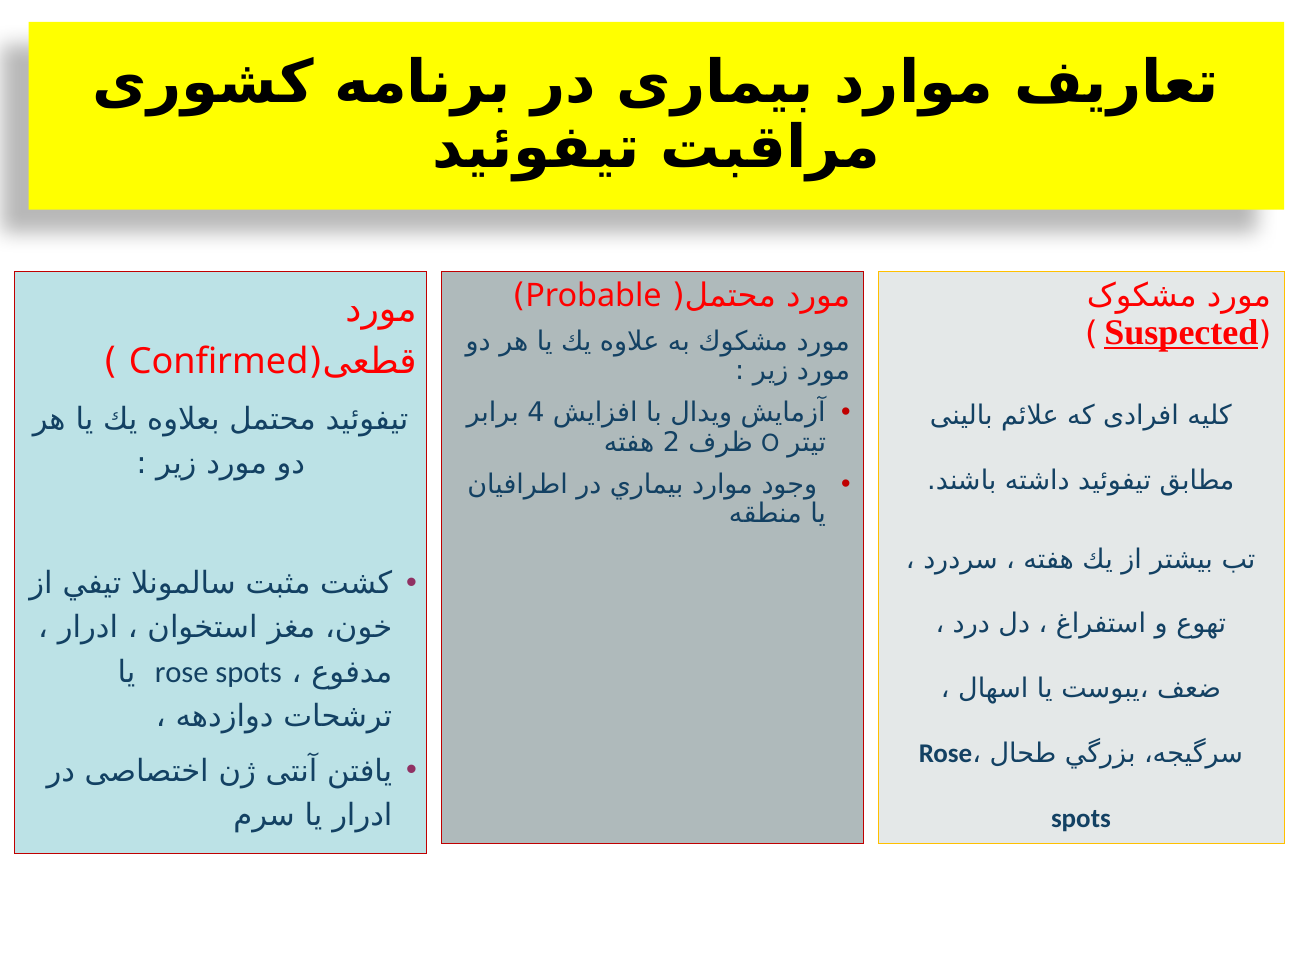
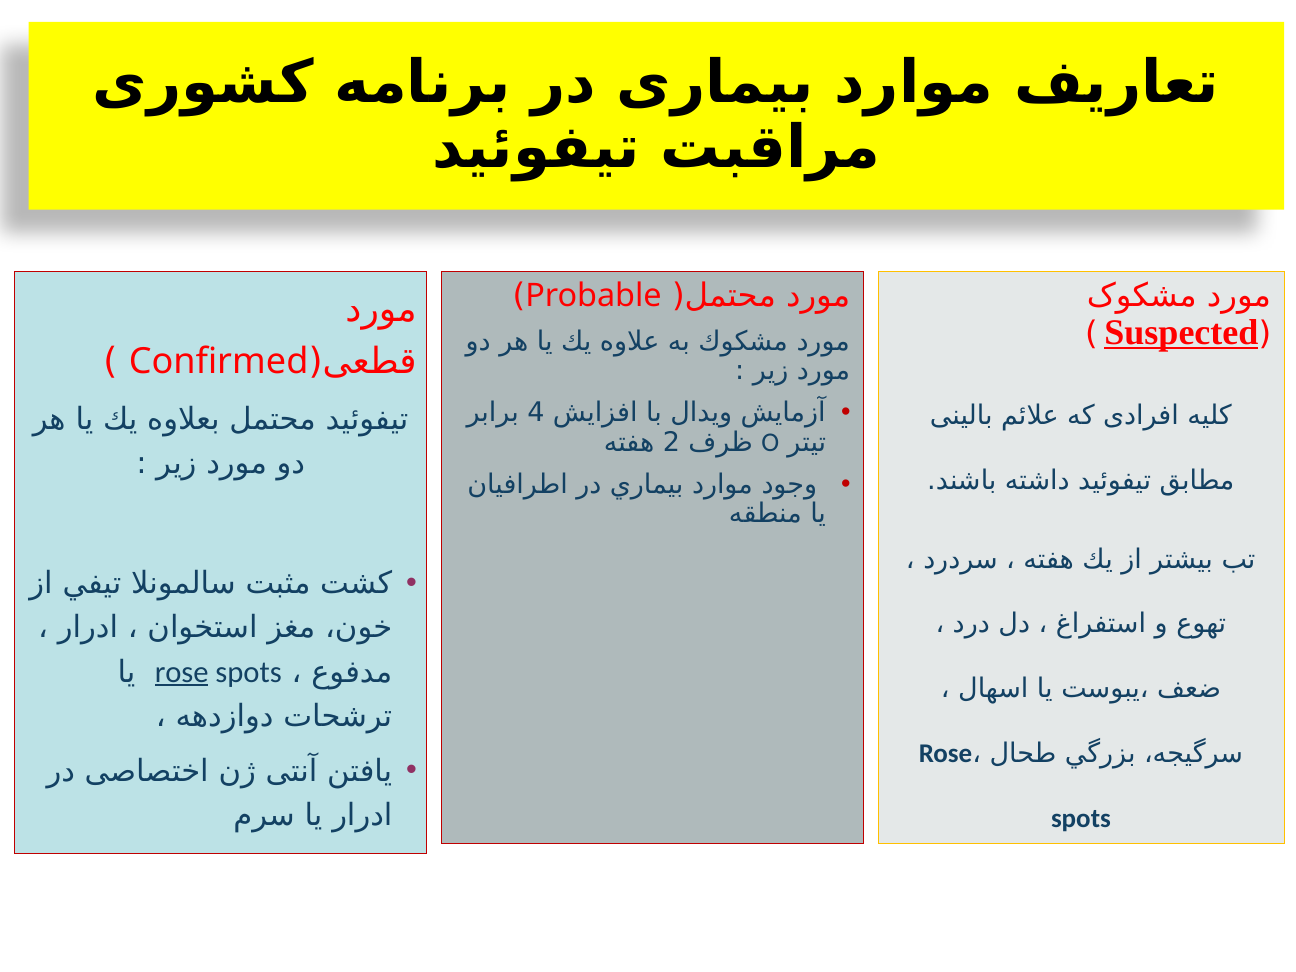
rose at (182, 672) underline: none -> present
